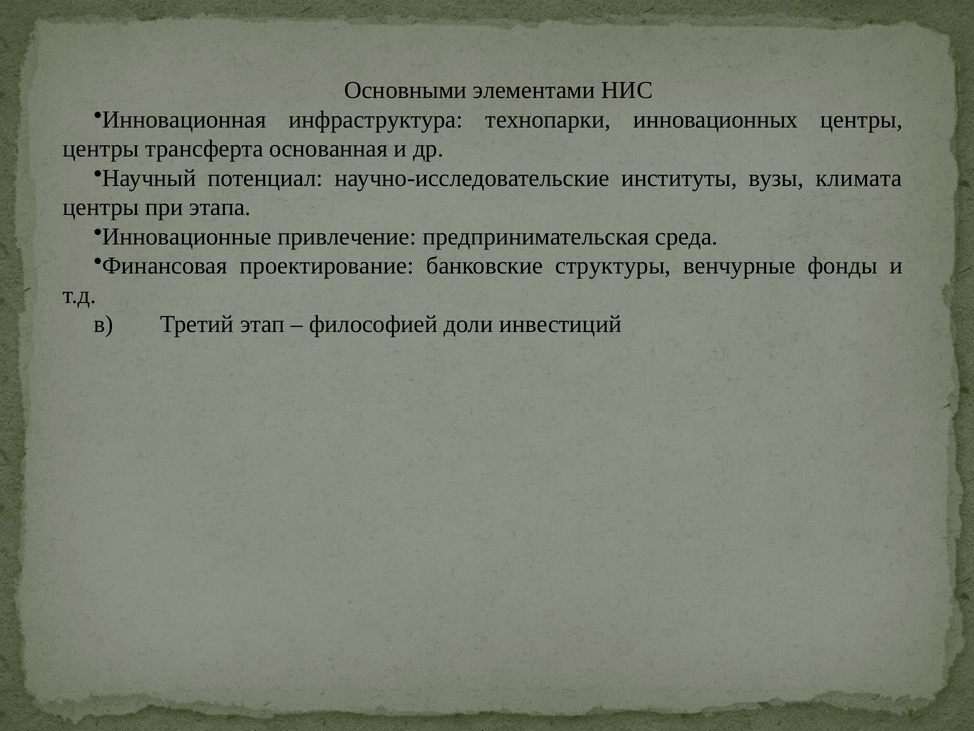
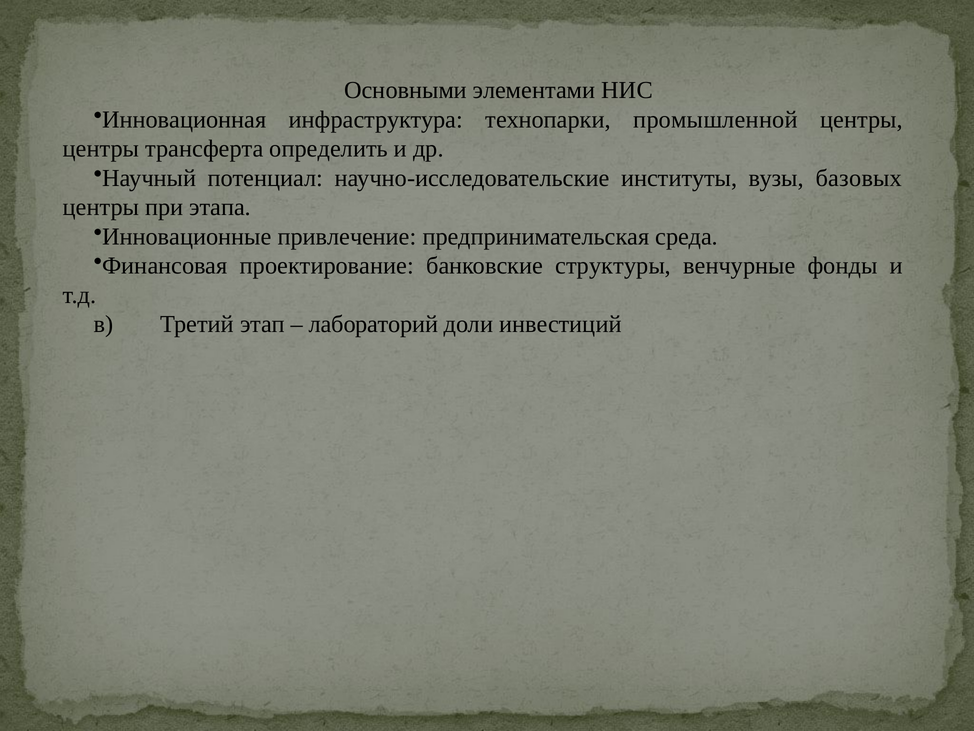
инновационных: инновационных -> промышленной
основанная: основанная -> определить
климата: климата -> базовых
философией: философией -> лабораторий
